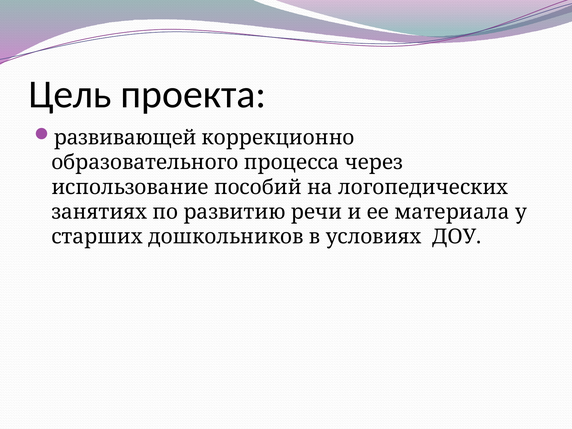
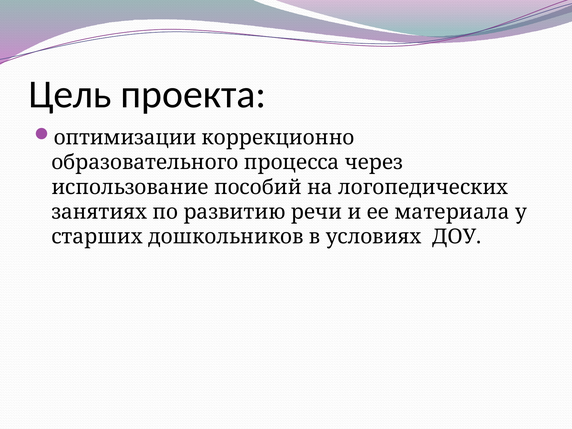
развивающей: развивающей -> оптимизации
